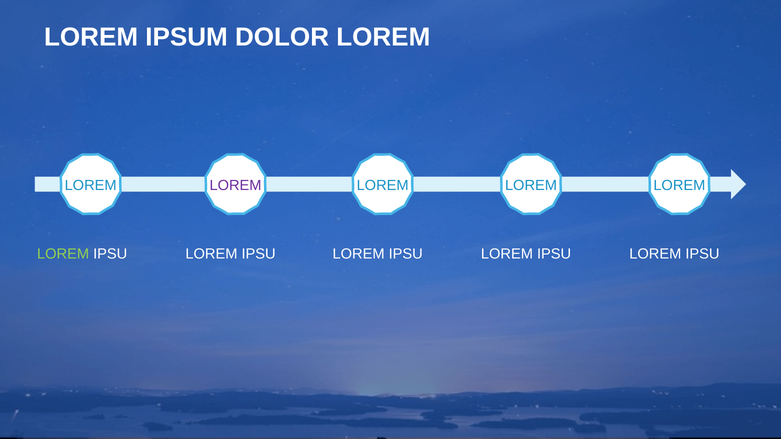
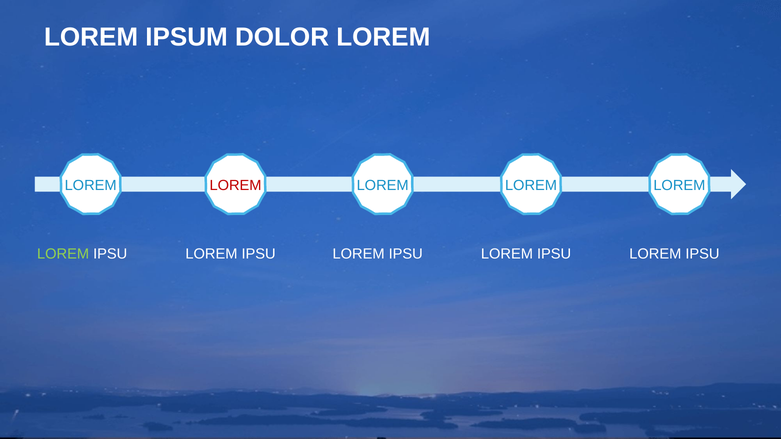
LOREM at (236, 185) colour: purple -> red
